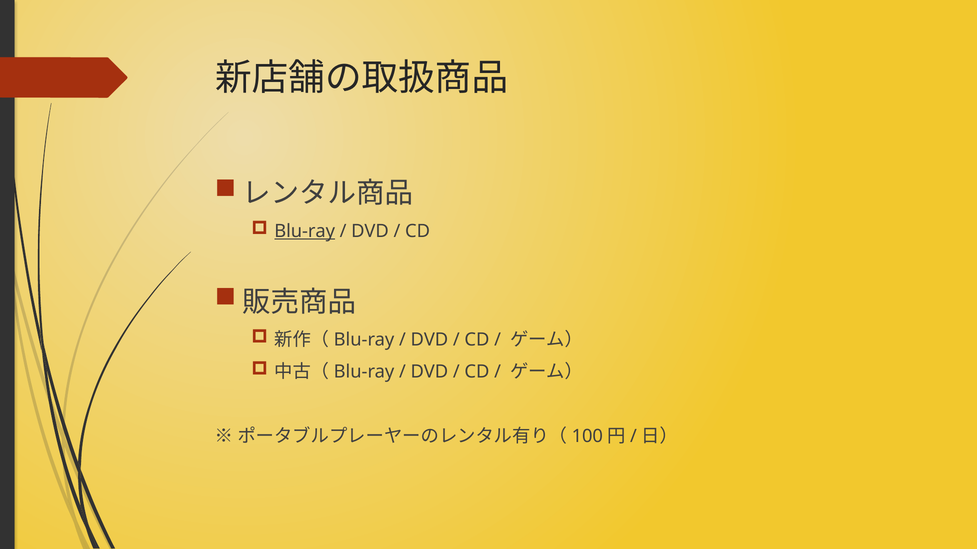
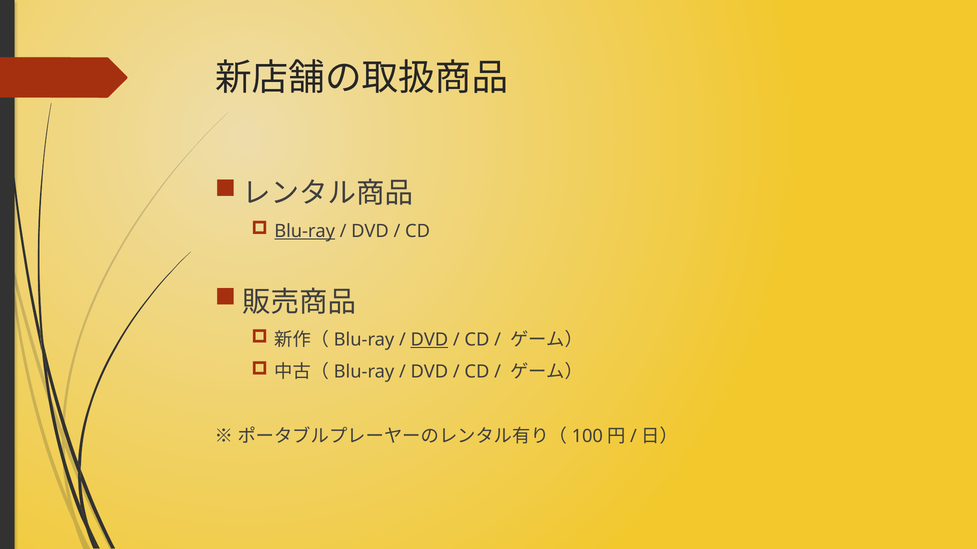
DVD at (429, 340) underline: none -> present
